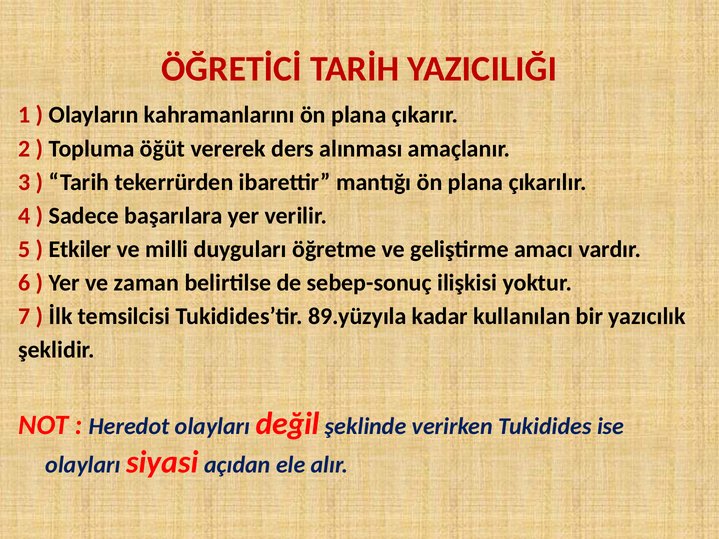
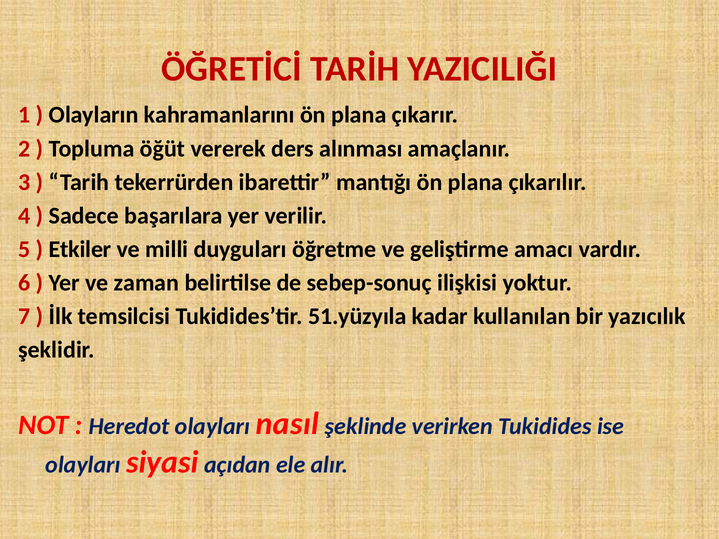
89.yüzyıla: 89.yüzyıla -> 51.yüzyıla
değil: değil -> nasıl
